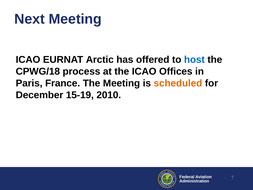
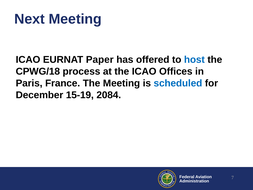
Arctic: Arctic -> Paper
scheduled colour: orange -> blue
2010: 2010 -> 2084
